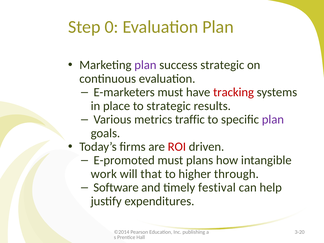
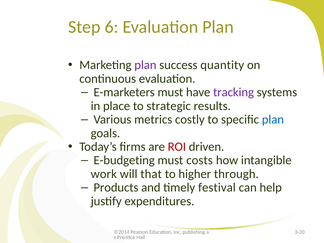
0: 0 -> 6
success strategic: strategic -> quantity
tracking colour: red -> purple
traffic: traffic -> costly
plan at (273, 119) colour: purple -> blue
E-promoted: E-promoted -> E-budgeting
plans: plans -> costs
Software: Software -> Products
